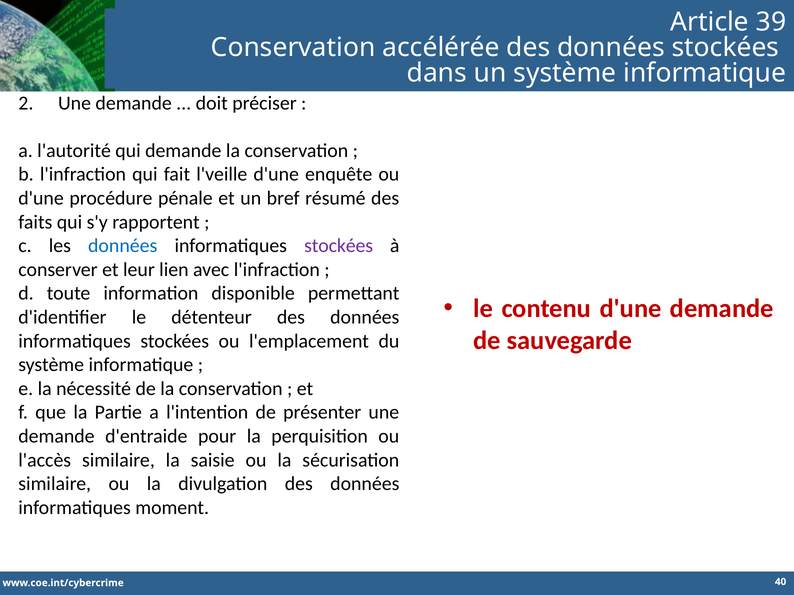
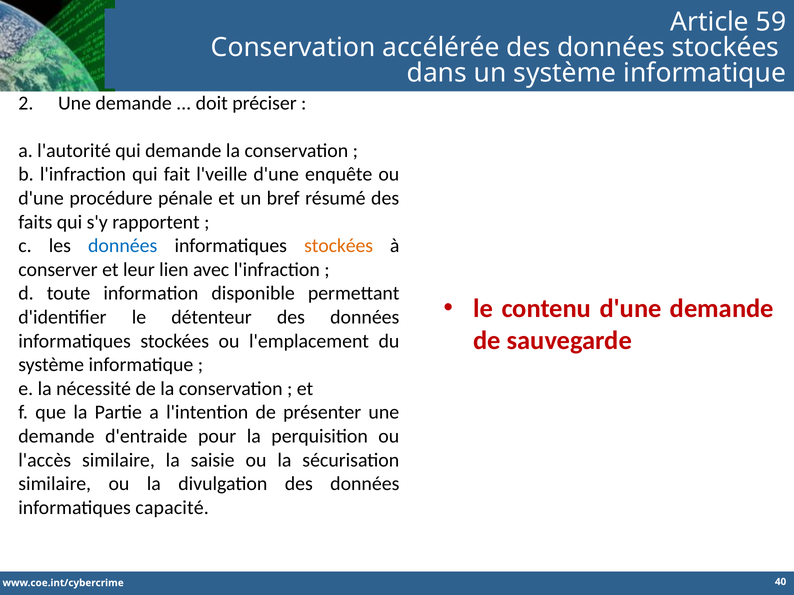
39: 39 -> 59
stockées at (339, 246) colour: purple -> orange
moment: moment -> capacité
